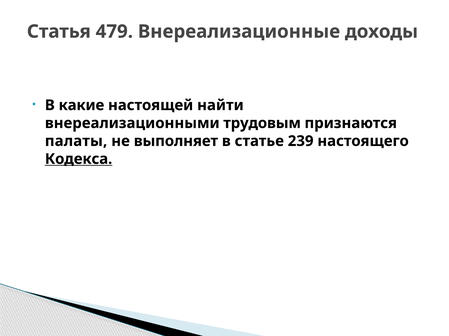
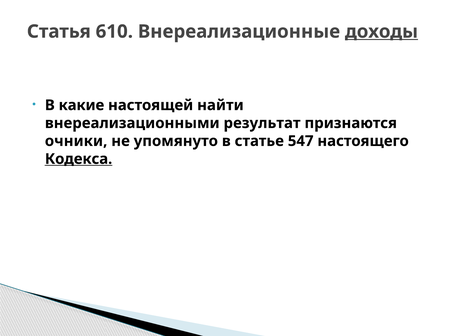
479: 479 -> 610
доходы underline: none -> present
трудовым: трудовым -> результат
палаты: палаты -> очники
выполняет: выполняет -> упомянуто
239: 239 -> 547
